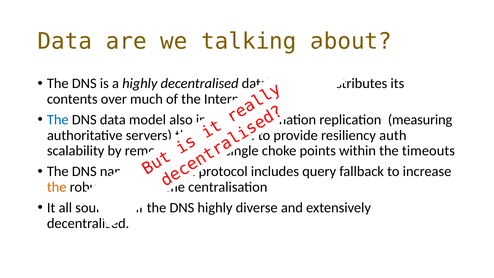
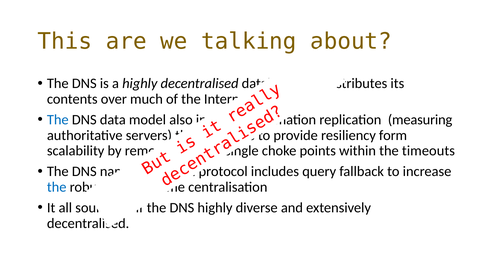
Data at (65, 41): Data -> This
auth: auth -> form
the at (57, 187) colour: orange -> blue
